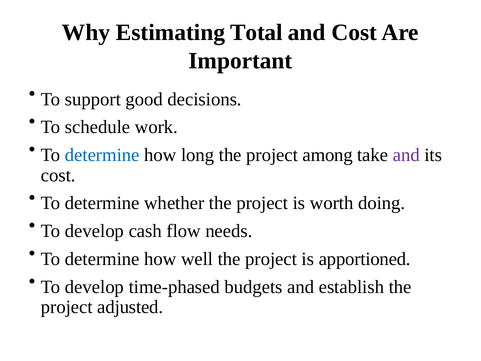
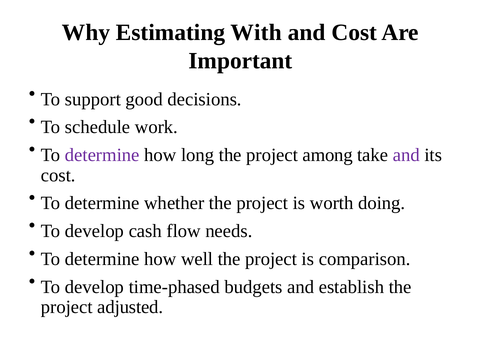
Total: Total -> With
determine at (102, 155) colour: blue -> purple
apportioned: apportioned -> comparison
